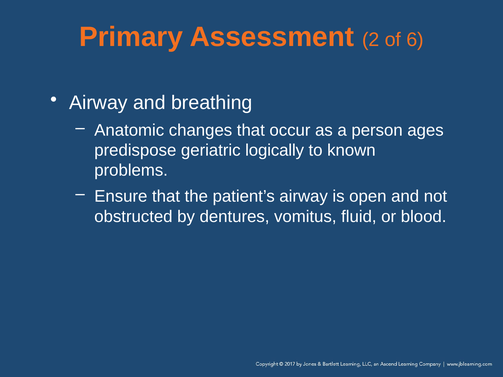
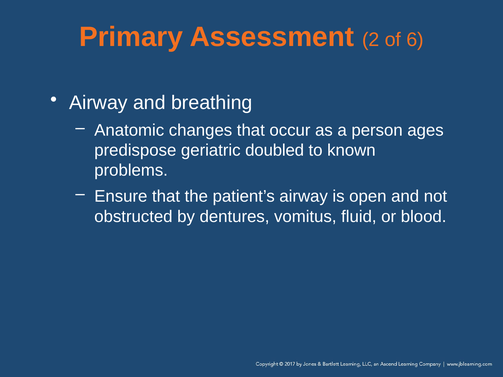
logically: logically -> doubled
